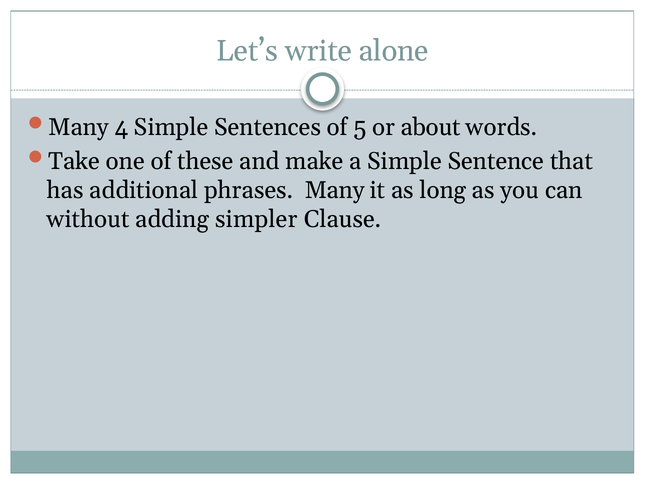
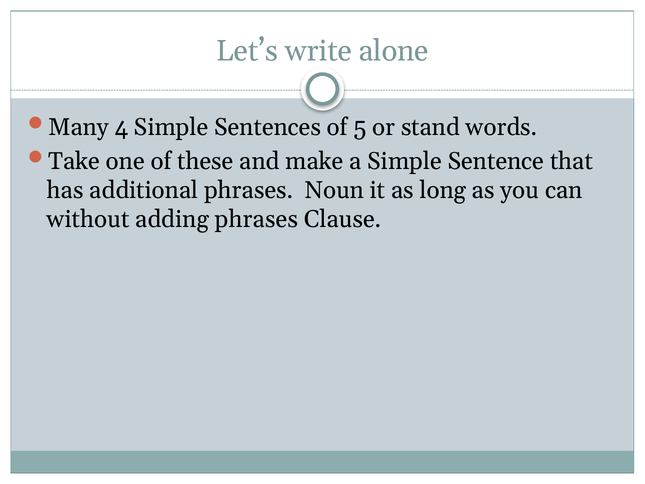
about: about -> stand
phrases Many: Many -> Noun
adding simpler: simpler -> phrases
